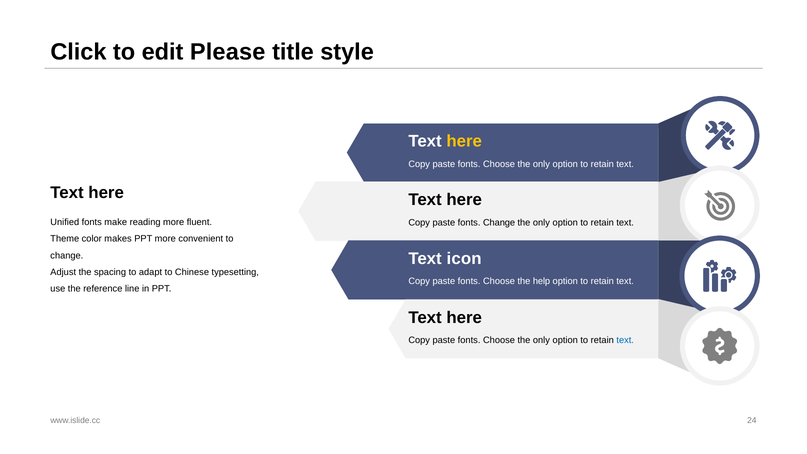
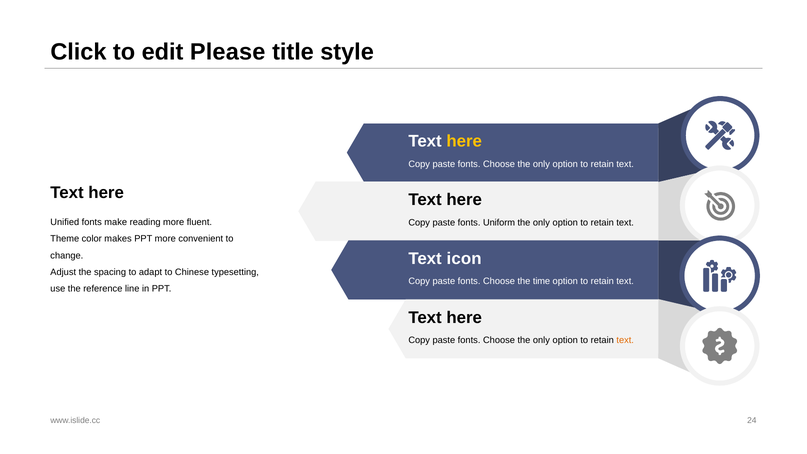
fonts Change: Change -> Uniform
help: help -> time
text at (625, 340) colour: blue -> orange
